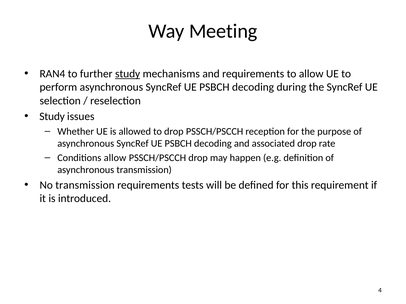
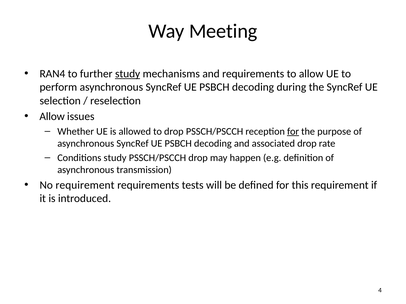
Study at (52, 117): Study -> Allow
for at (293, 132) underline: none -> present
Conditions allow: allow -> study
No transmission: transmission -> requirement
